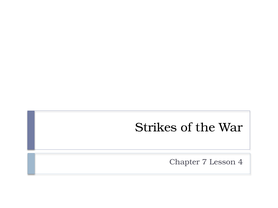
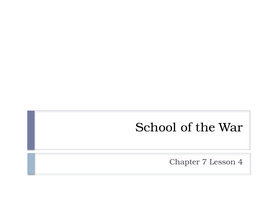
Strikes: Strikes -> School
